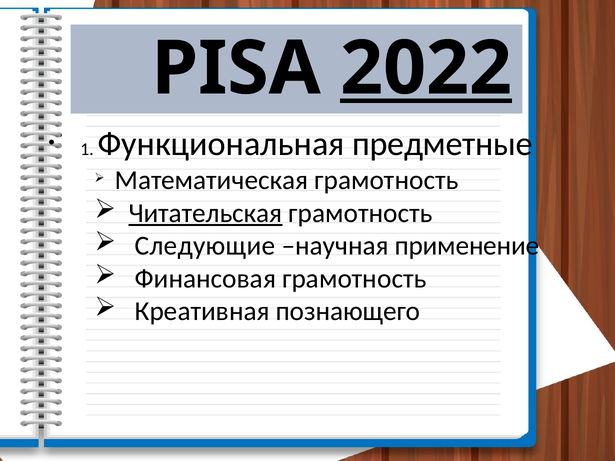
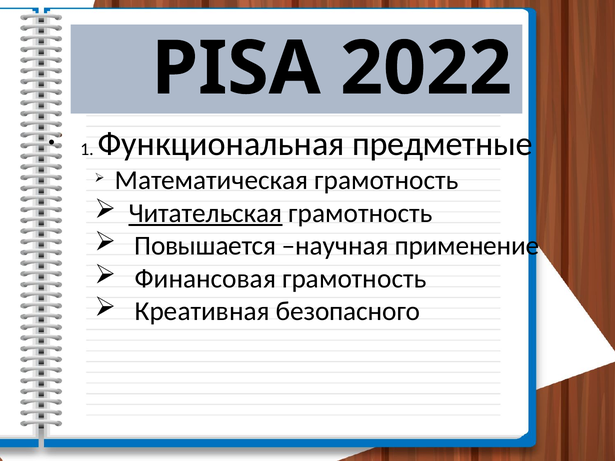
2022 underline: present -> none
Следующие: Следующие -> Повышается
познающего: познающего -> безопасного
